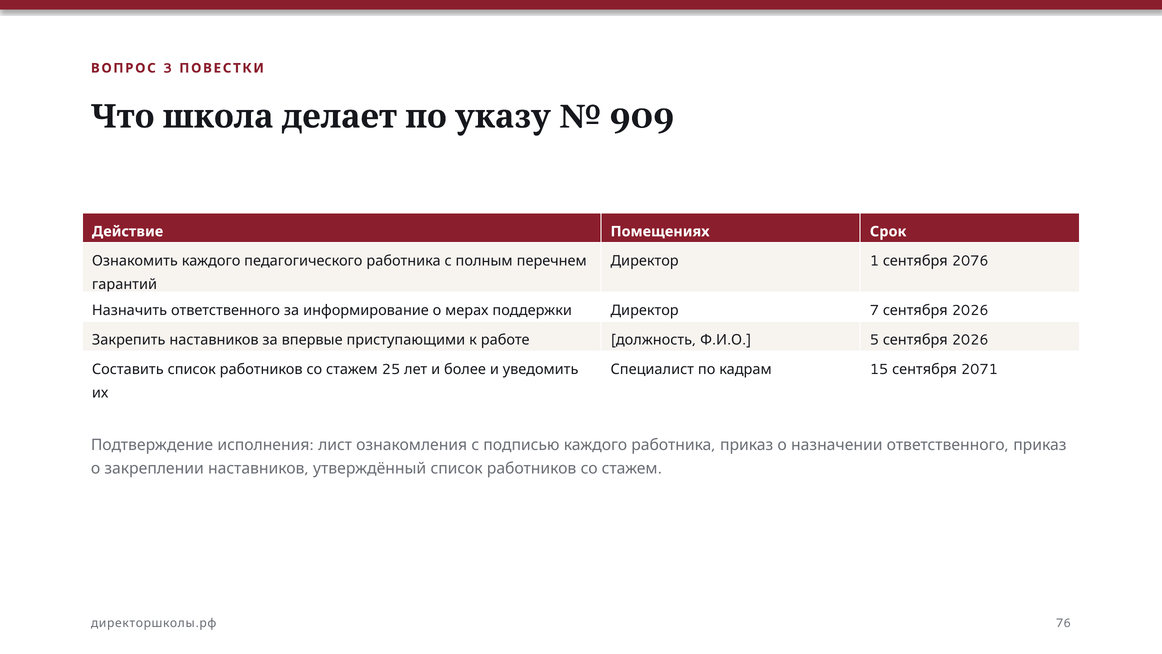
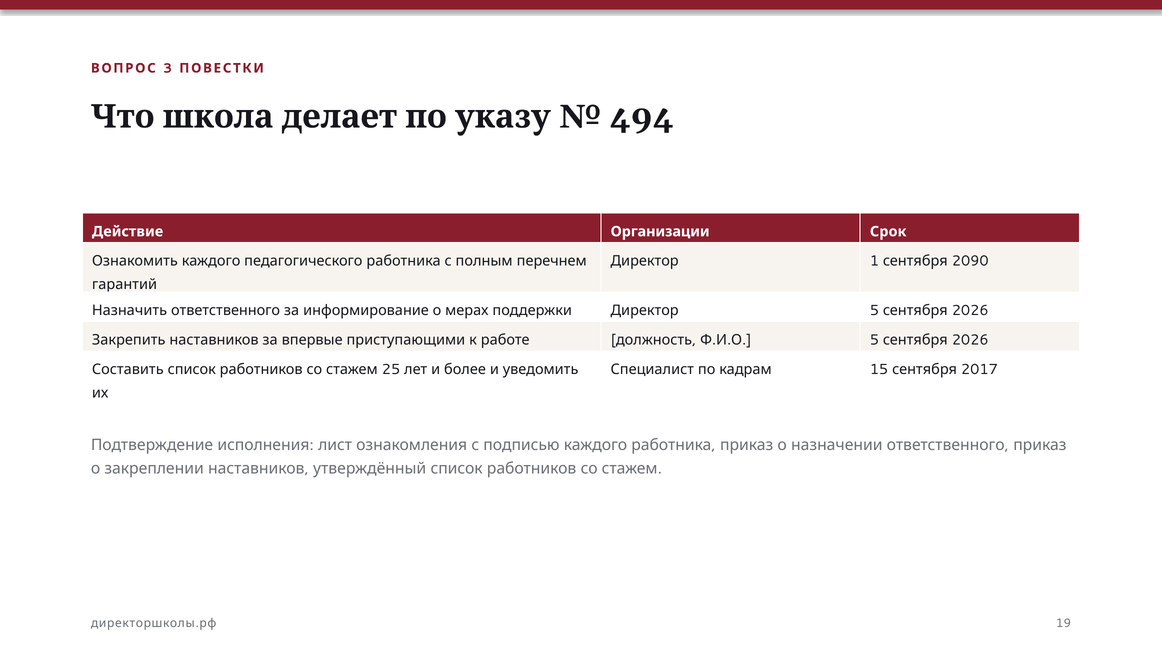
909: 909 -> 494
Помещениях: Помещениях -> Организации
2076: 2076 -> 2090
Директор 7: 7 -> 5
2071: 2071 -> 2017
76: 76 -> 19
